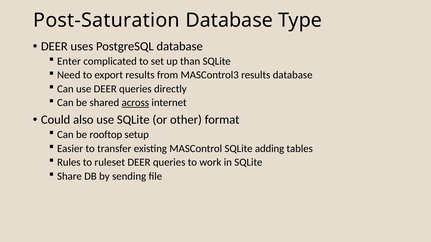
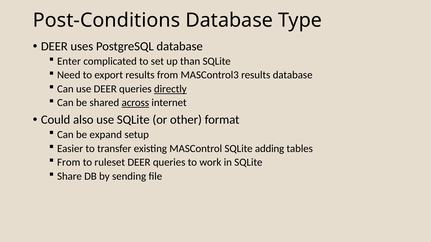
Post-Saturation: Post-Saturation -> Post-Conditions
directly underline: none -> present
rooftop: rooftop -> expand
Rules at (69, 163): Rules -> From
